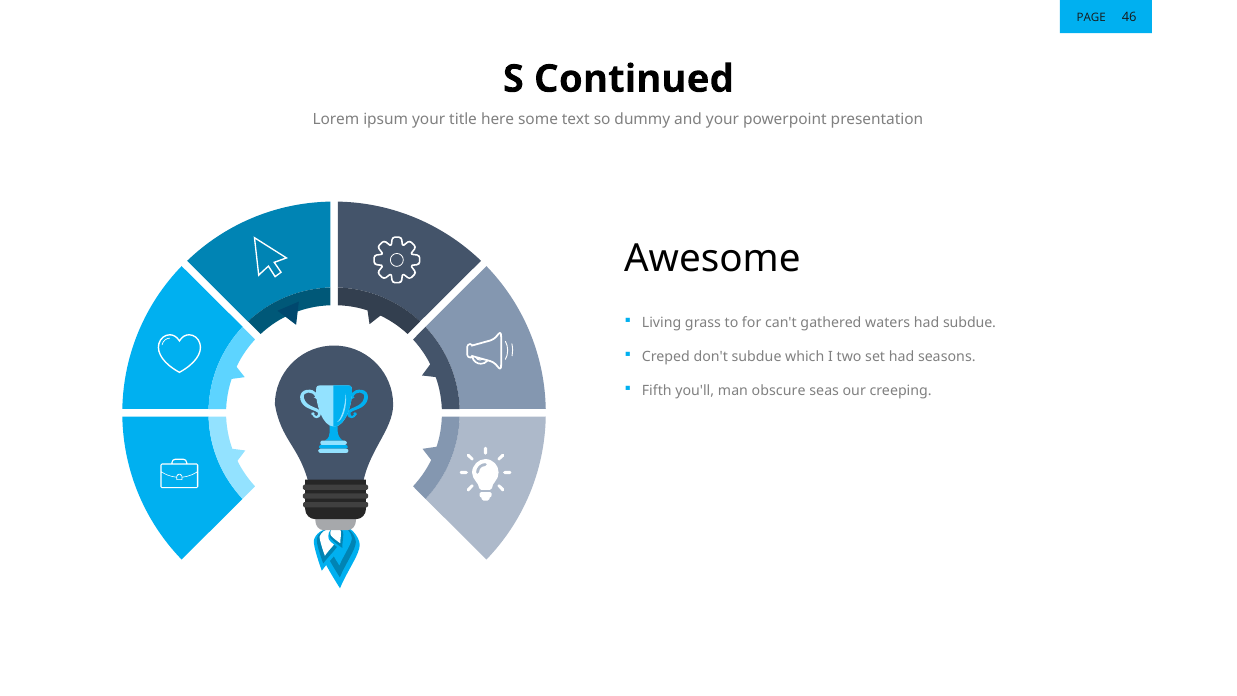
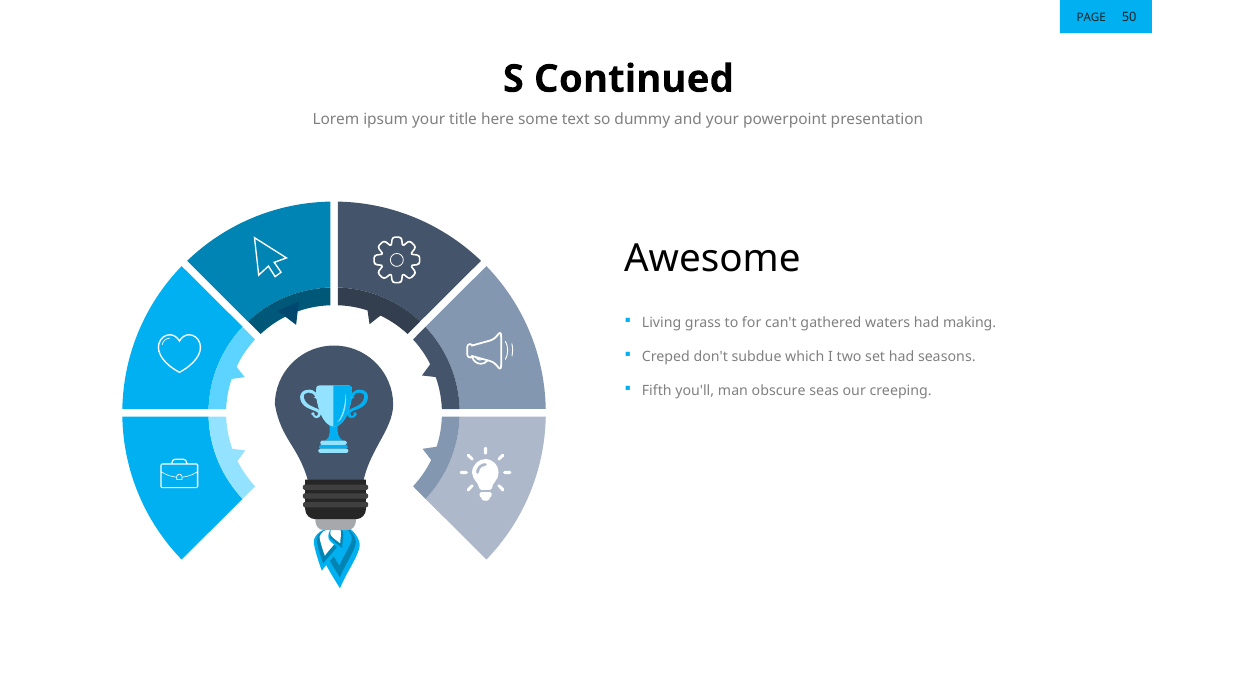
46: 46 -> 50
had subdue: subdue -> making
